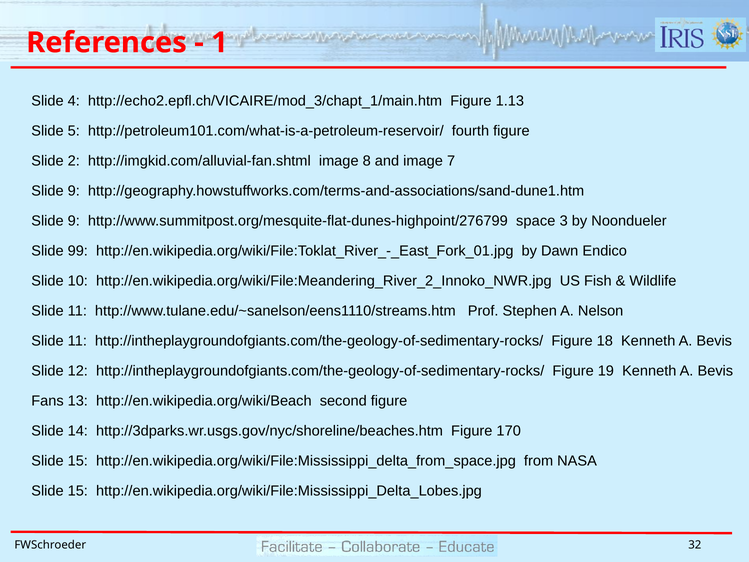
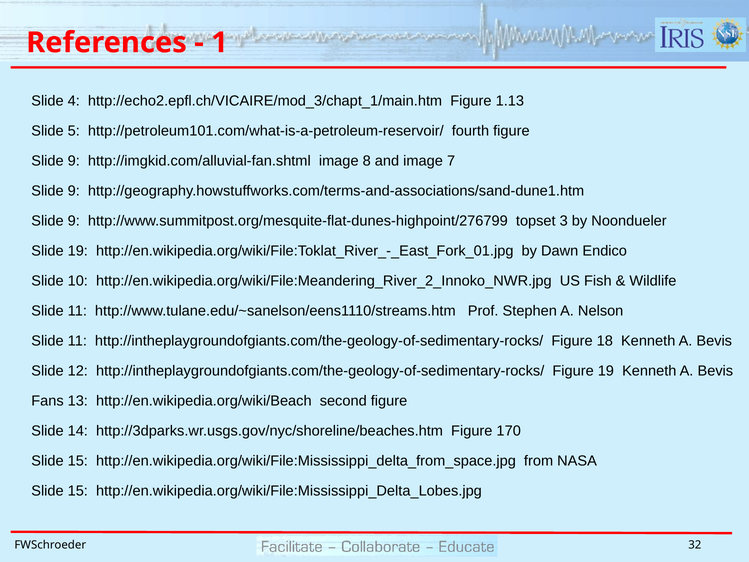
2 at (74, 161): 2 -> 9
space: space -> topset
Slide 99: 99 -> 19
